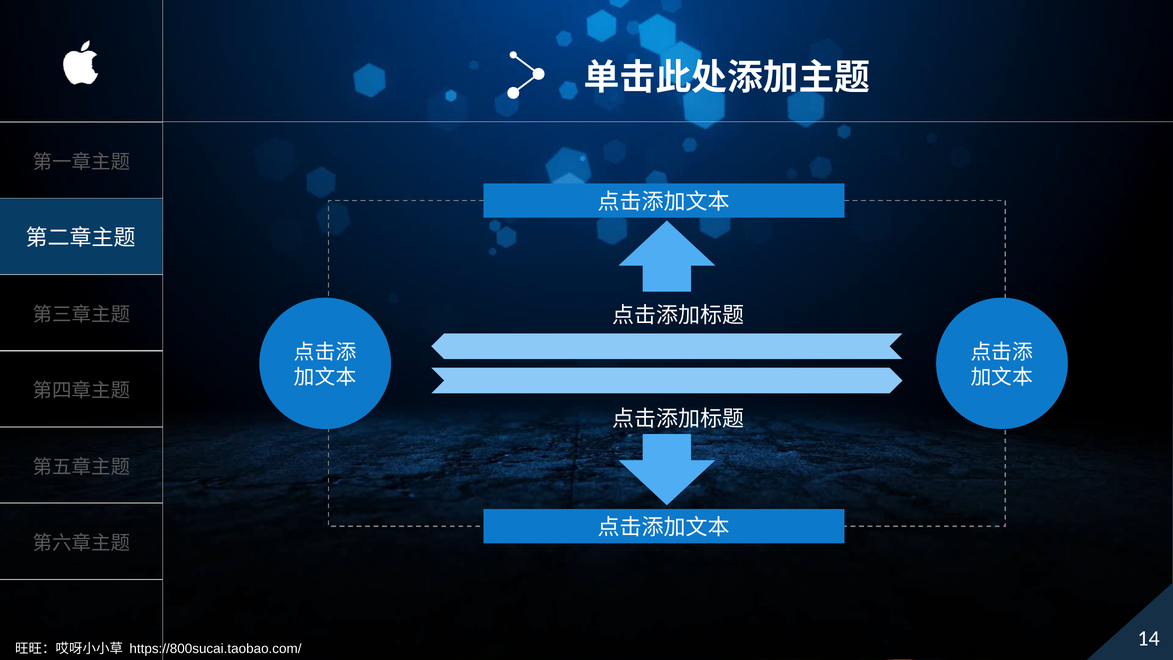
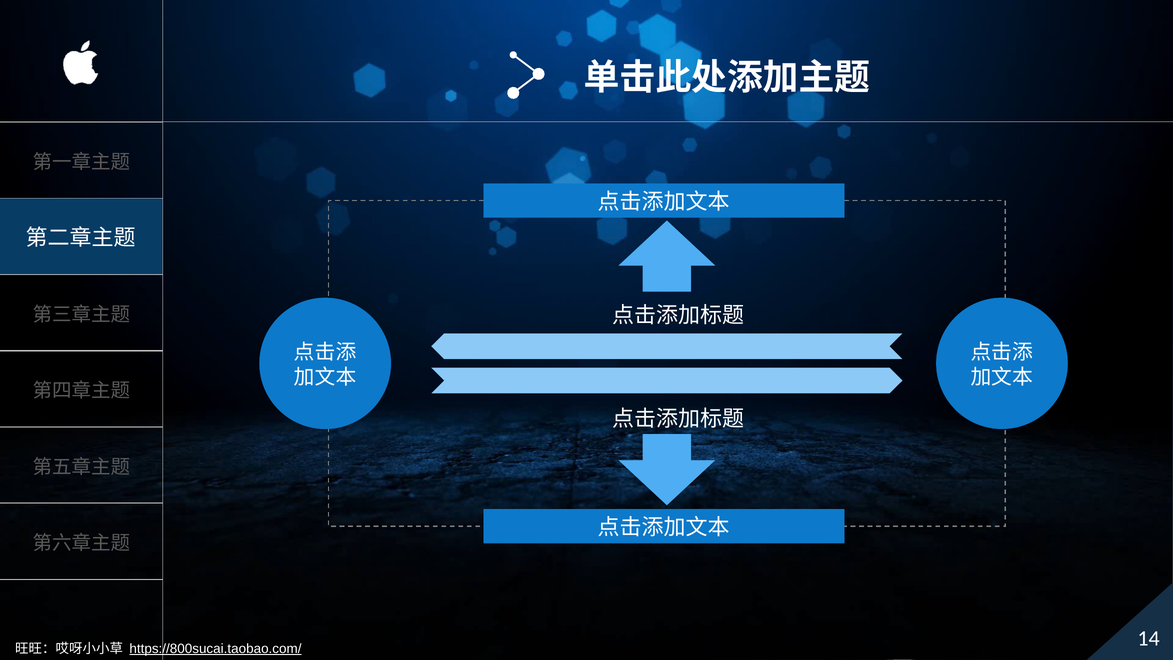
https://800sucai.taobao.com/ underline: none -> present
